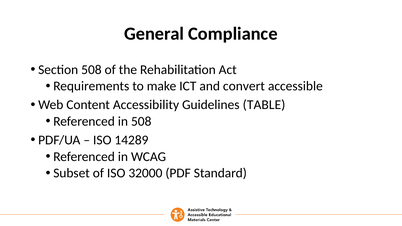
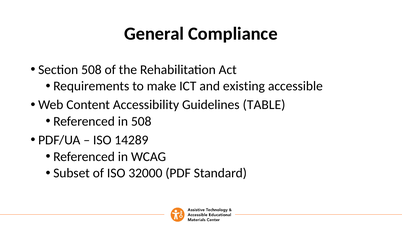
convert: convert -> existing
